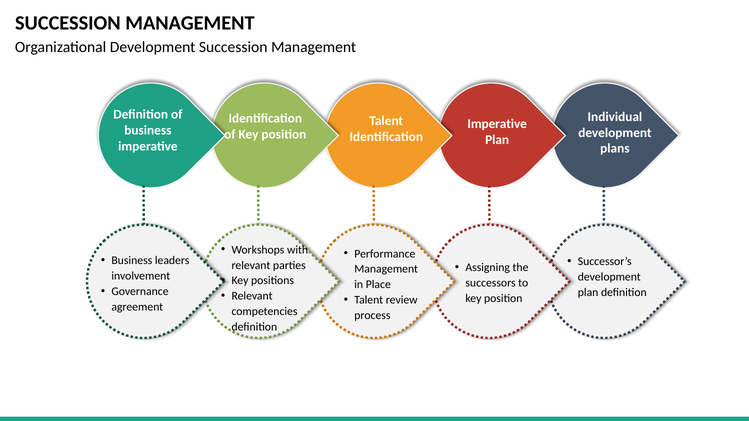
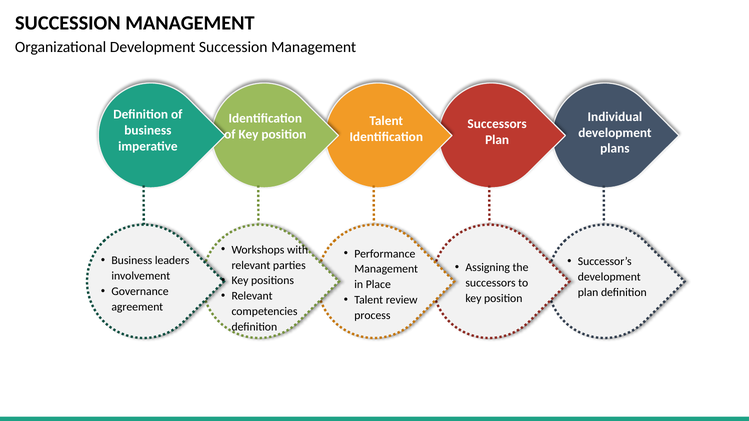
Imperative at (497, 124): Imperative -> Successors
